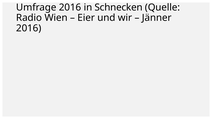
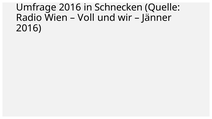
Eier: Eier -> Voll
